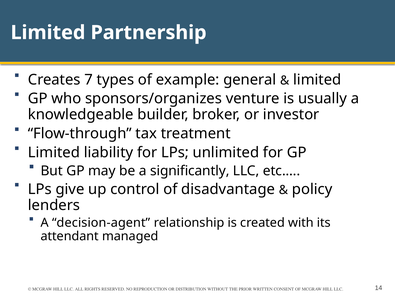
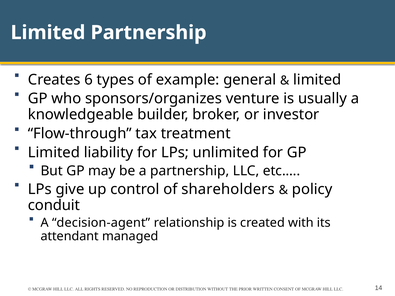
7: 7 -> 6
a significantly: significantly -> partnership
disadvantage: disadvantage -> shareholders
lenders: lenders -> conduit
